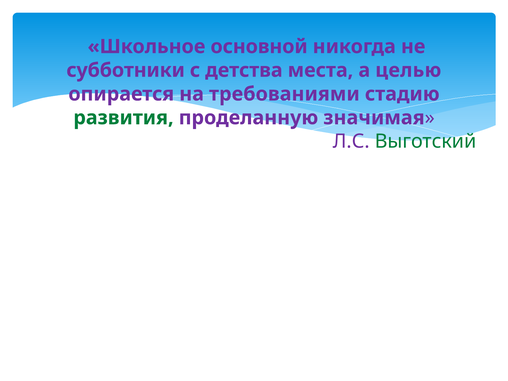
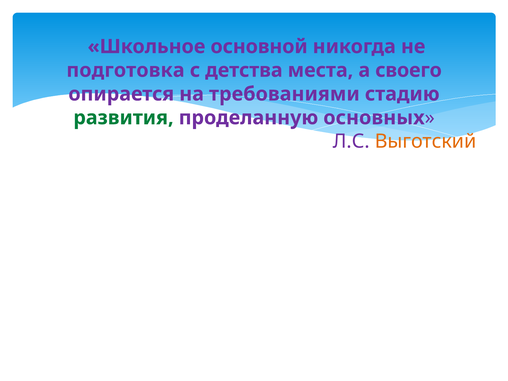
субботники: субботники -> подготовка
целью: целью -> своего
значимая: значимая -> основных
Выготский colour: green -> orange
